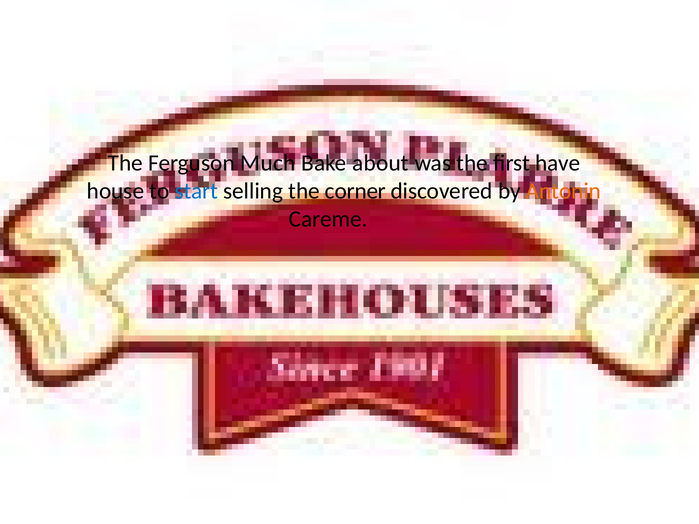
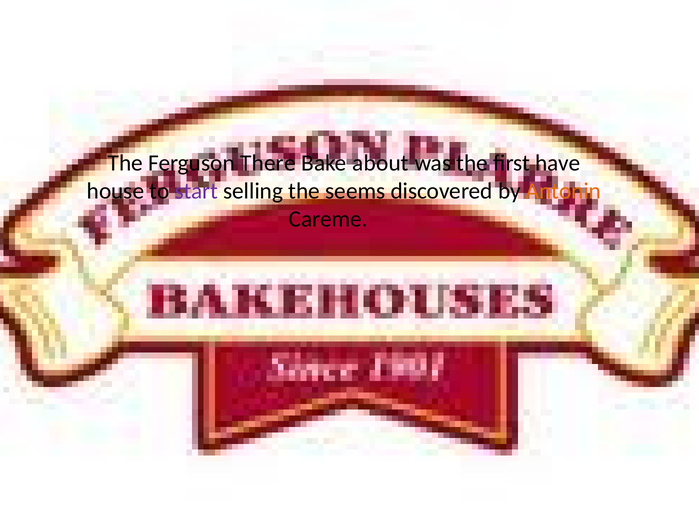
Much: Much -> There
start colour: blue -> purple
corner: corner -> seems
